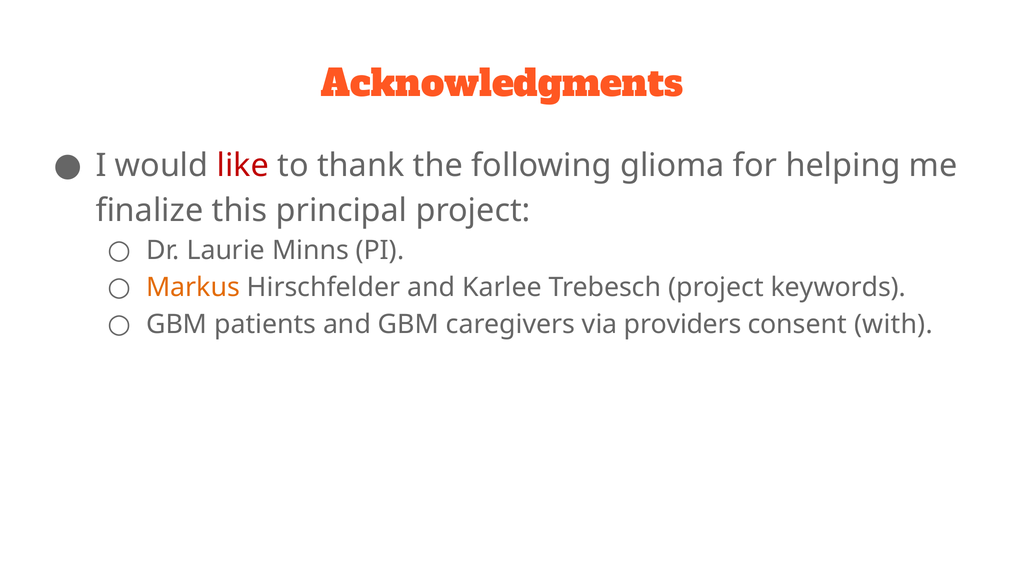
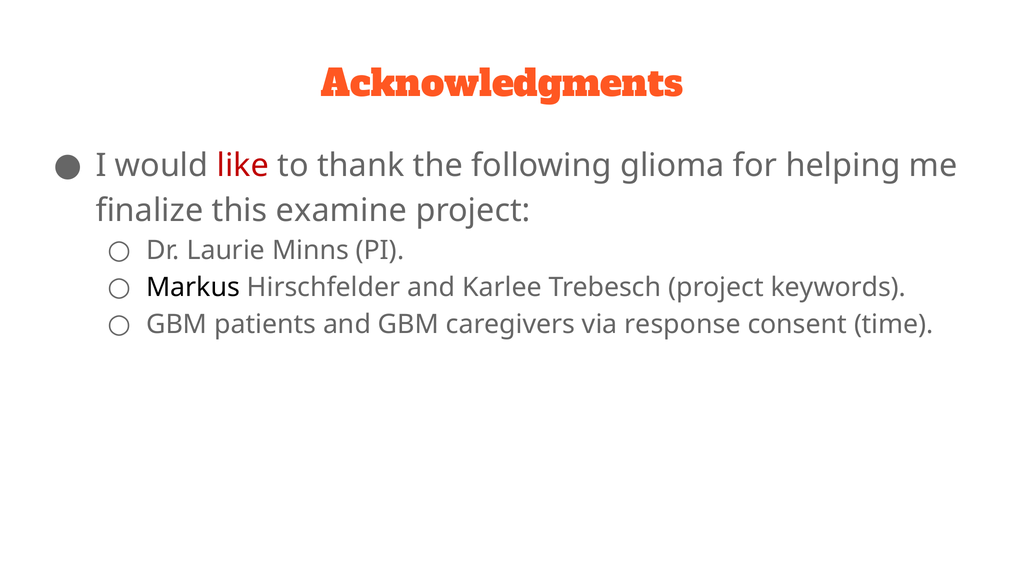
principal: principal -> examine
Markus colour: orange -> black
providers: providers -> response
with: with -> time
